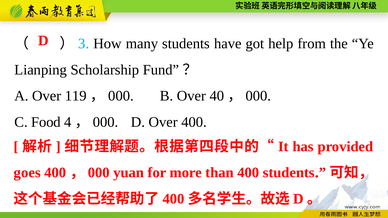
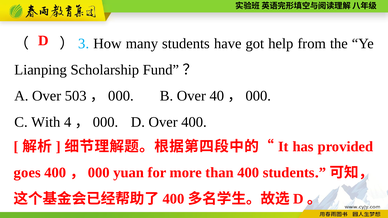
119: 119 -> 503
Food: Food -> With
